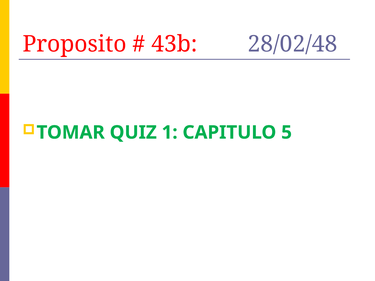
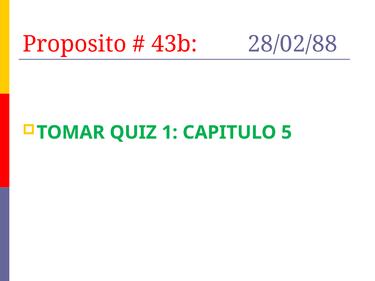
28/02/48: 28/02/48 -> 28/02/88
